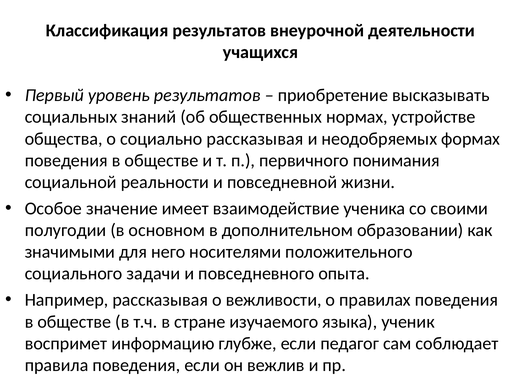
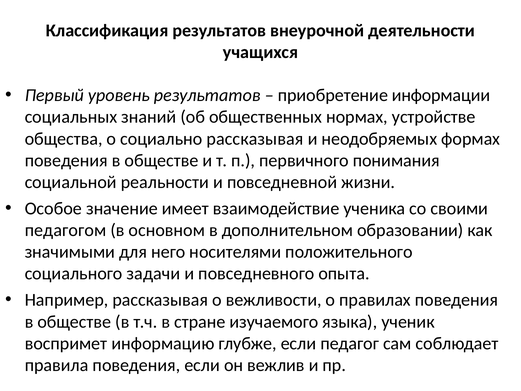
высказывать: высказывать -> информации
полугодии: полугодии -> педагогом
